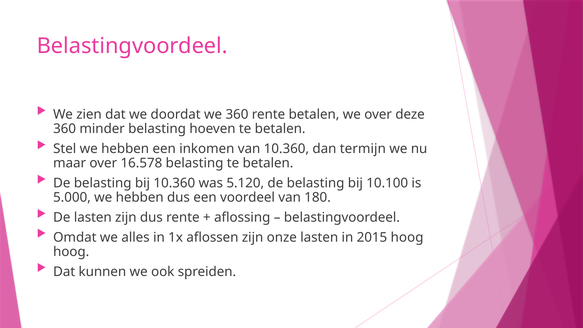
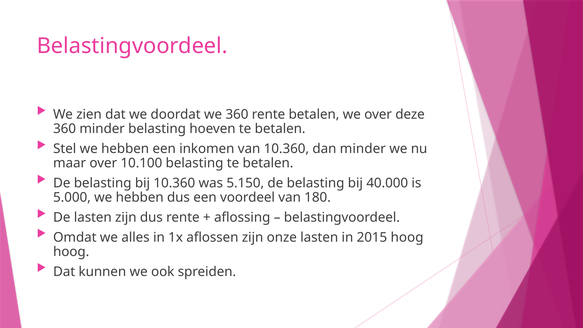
dan termijn: termijn -> minder
16.578: 16.578 -> 10.100
5.120: 5.120 -> 5.150
10.100: 10.100 -> 40.000
